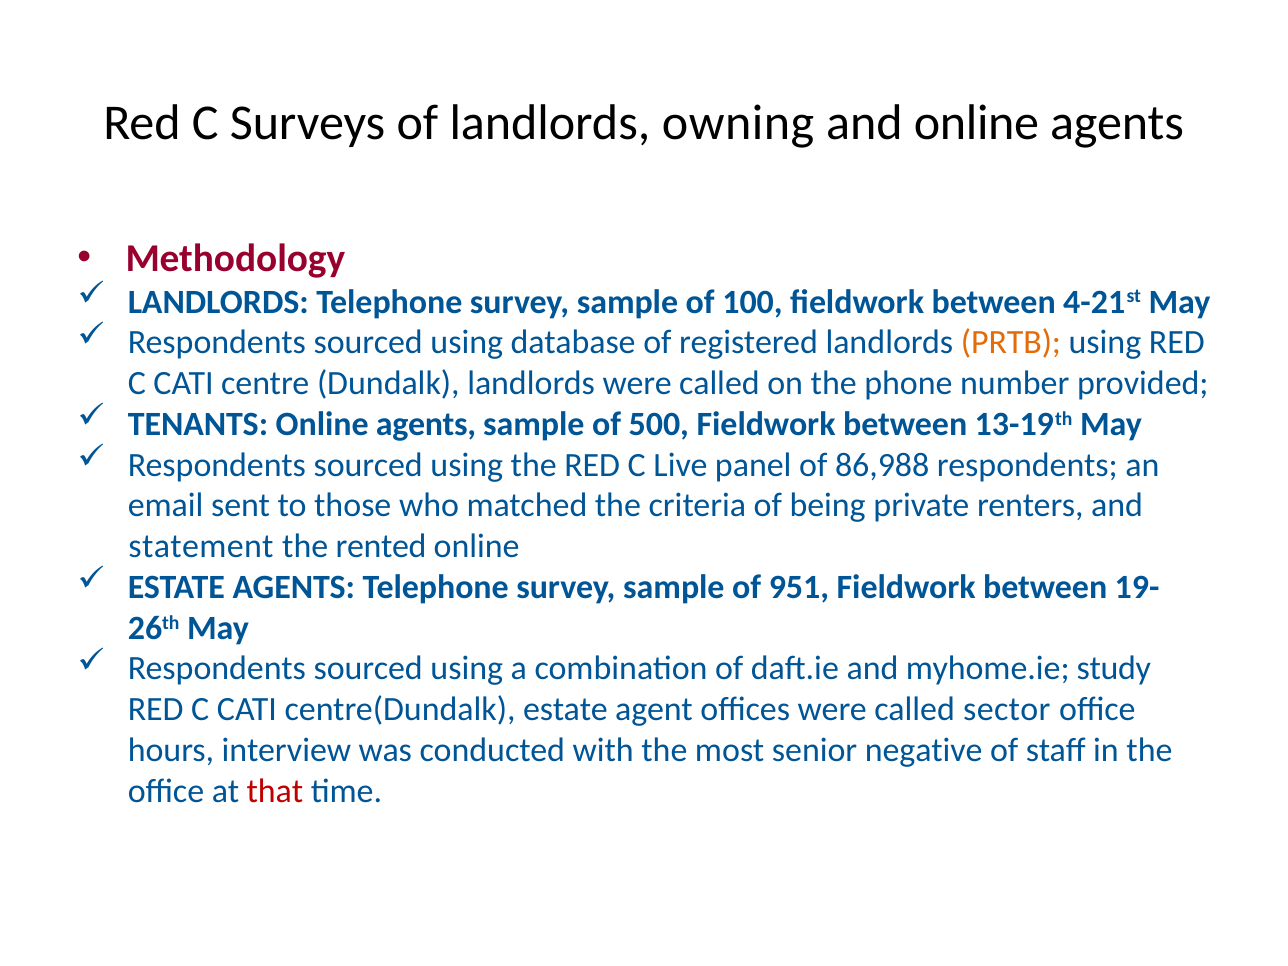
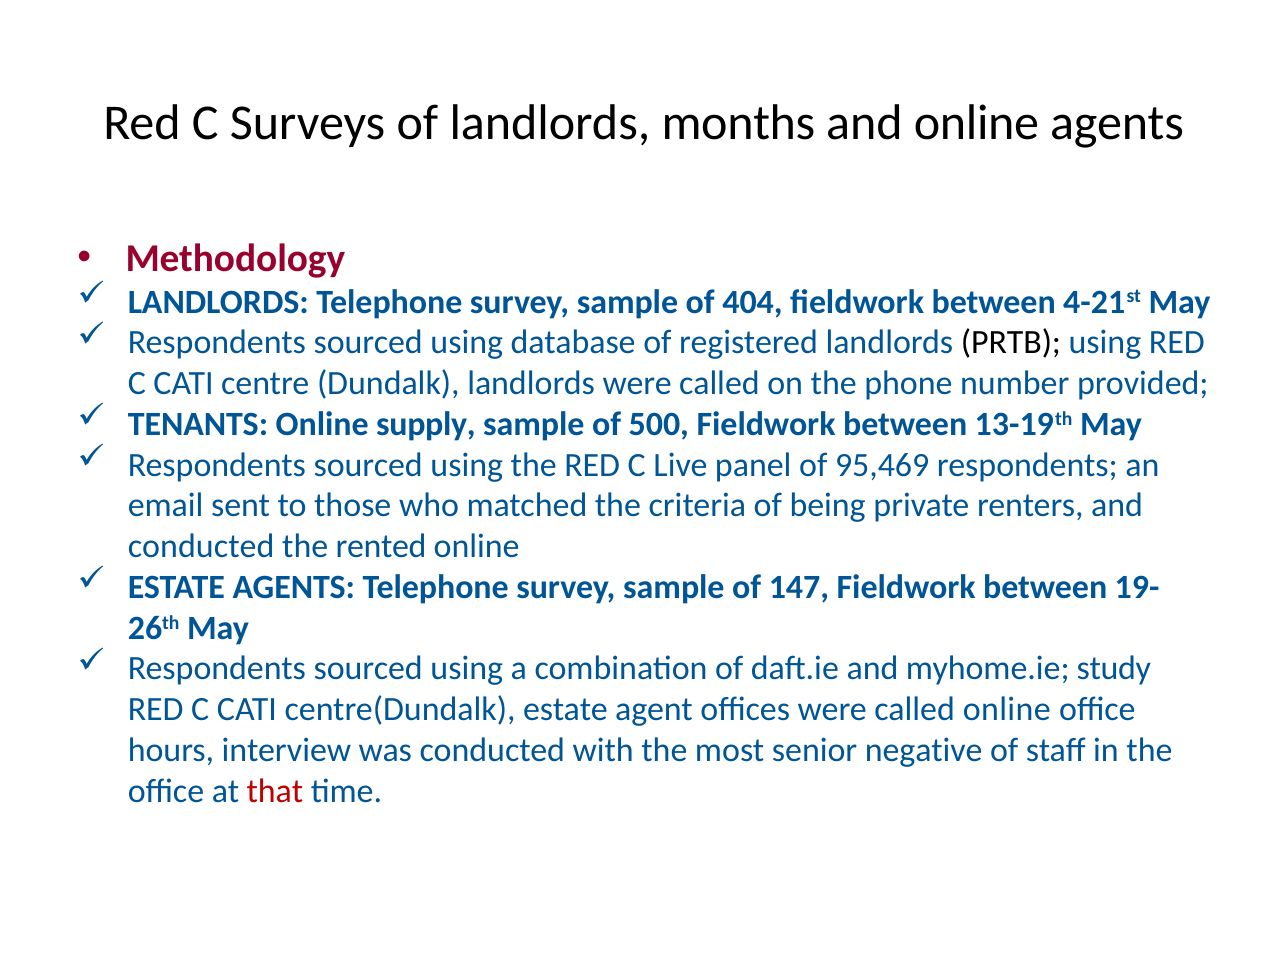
owning: owning -> months
100: 100 -> 404
PRTB colour: orange -> black
TENANTS Online agents: agents -> supply
86,988: 86,988 -> 95,469
statement at (201, 546): statement -> conducted
951: 951 -> 147
called sector: sector -> online
